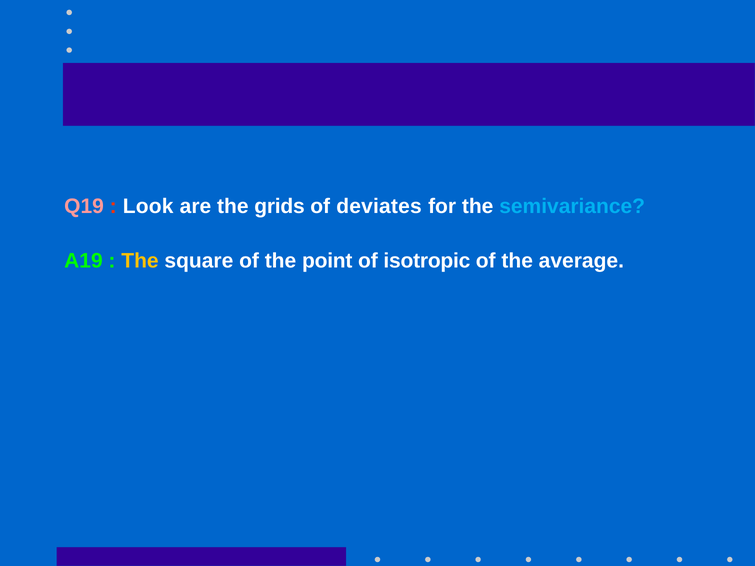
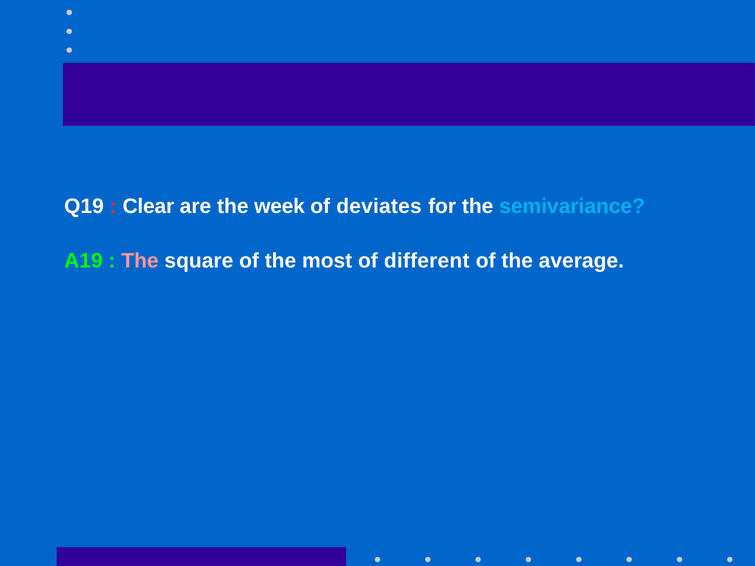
Q19 colour: pink -> white
Look: Look -> Clear
grids: grids -> week
The at (140, 261) colour: yellow -> pink
point: point -> most
isotropic: isotropic -> different
